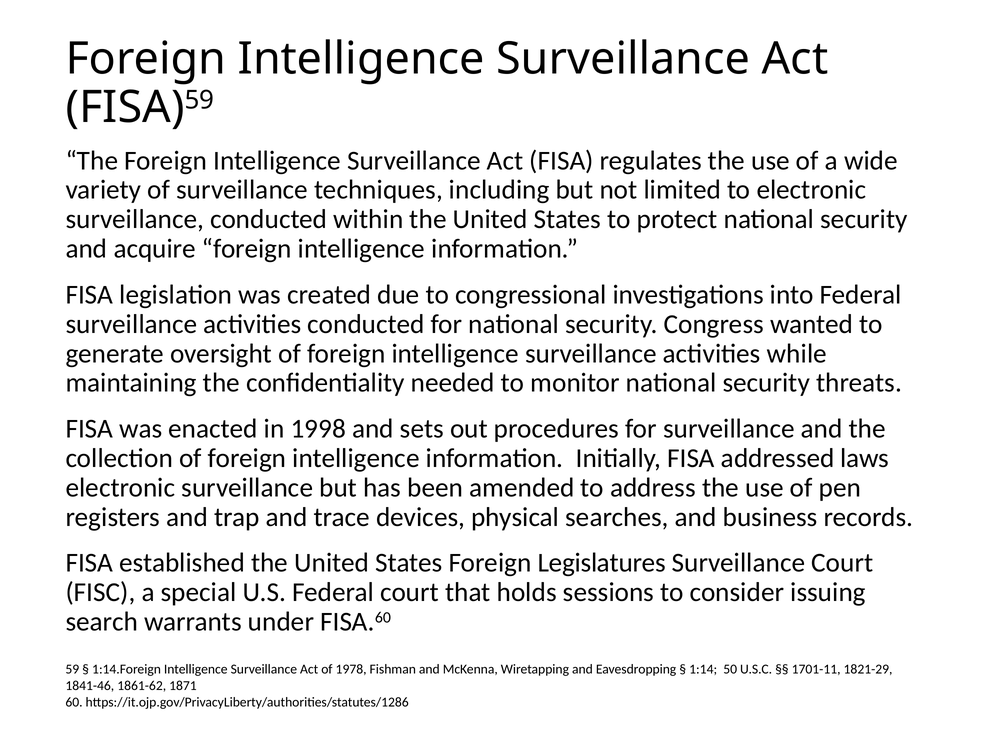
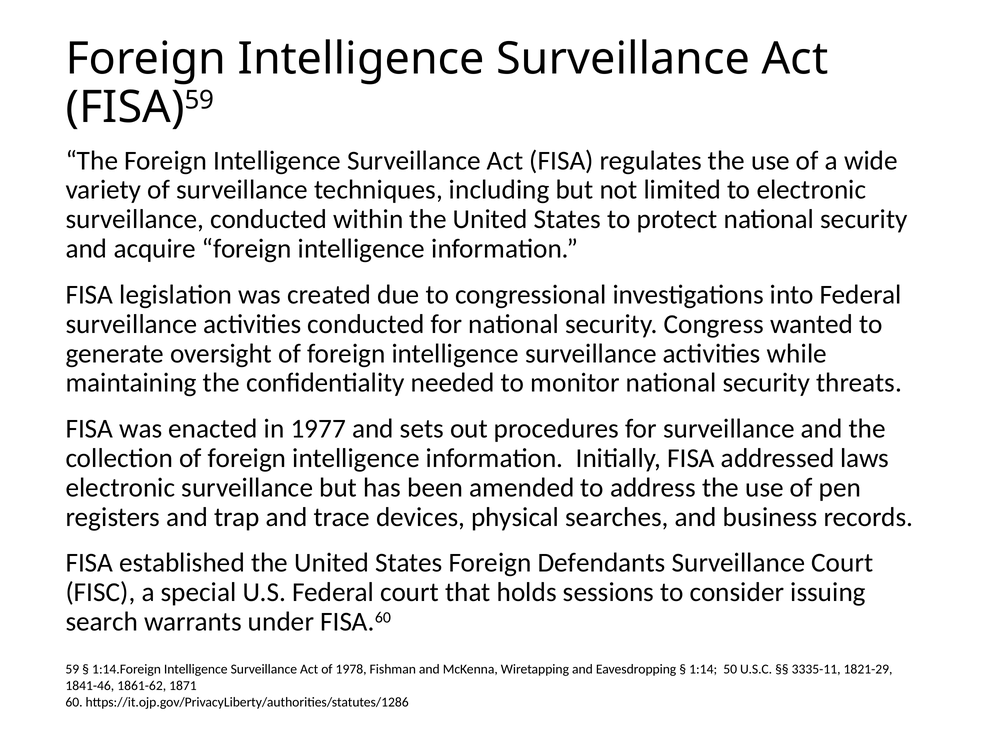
1998: 1998 -> 1977
Legislatures: Legislatures -> Defendants
1701-11: 1701-11 -> 3335-11
